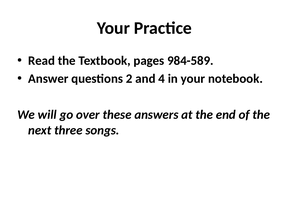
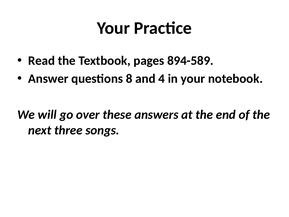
984-589: 984-589 -> 894-589
2: 2 -> 8
